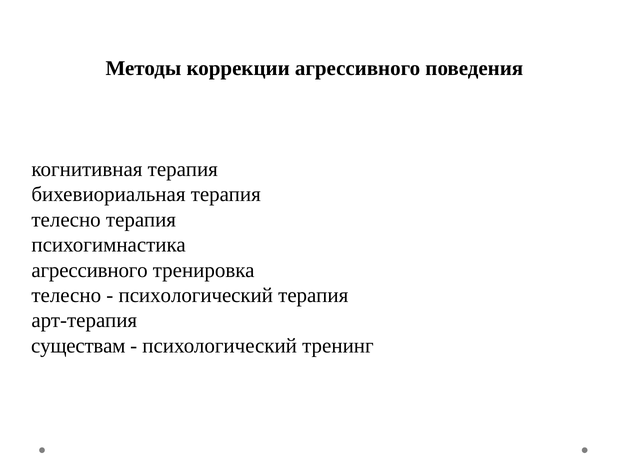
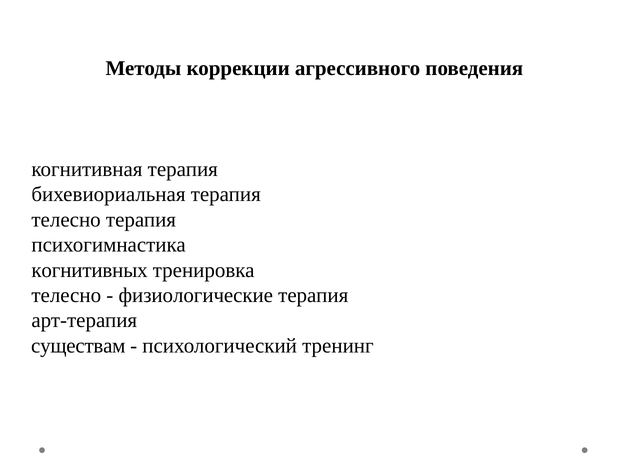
агрессивного at (90, 270): агрессивного -> когнитивных
психологический at (196, 295): психологический -> физиологические
